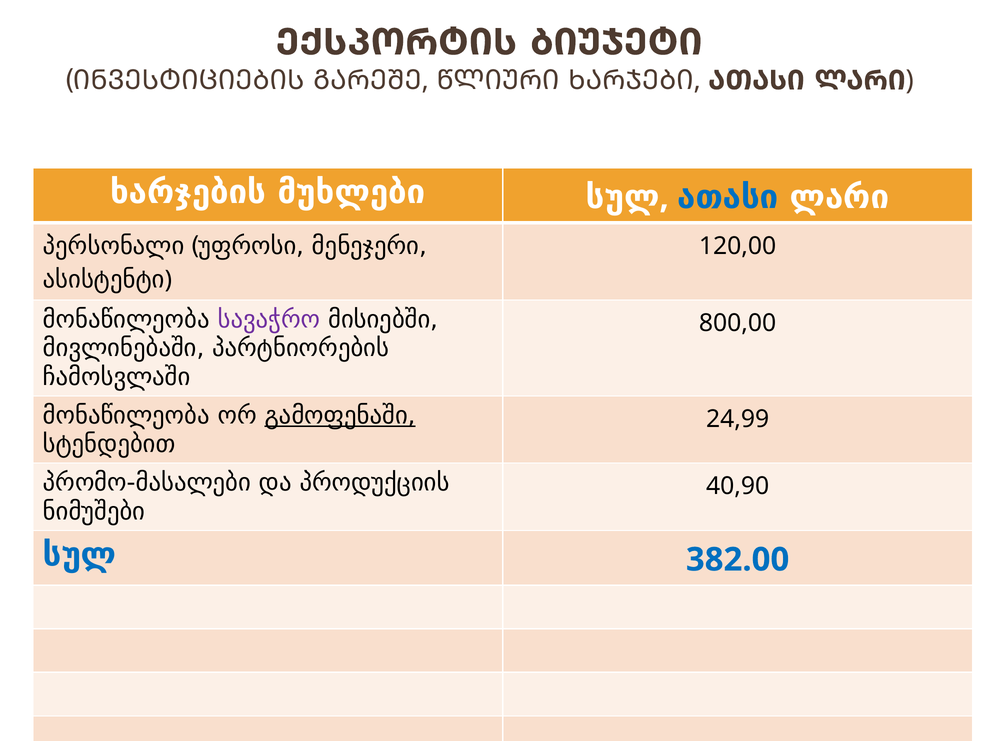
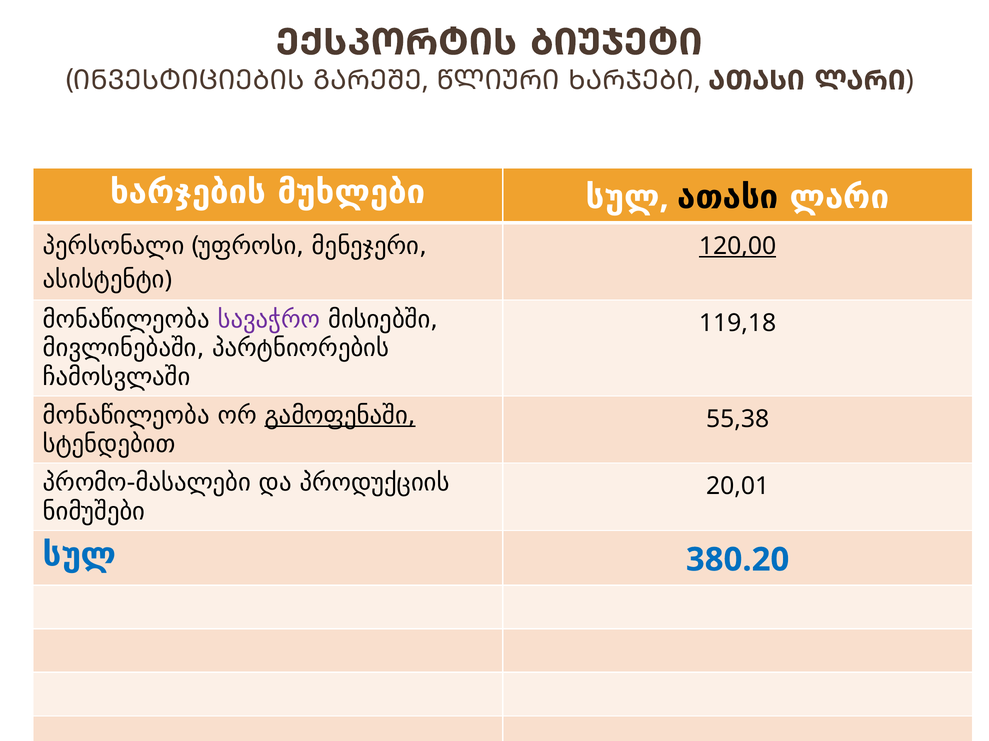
ათასი at (728, 197) colour: blue -> black
120,00 underline: none -> present
800,00: 800,00 -> 119,18
24,99: 24,99 -> 55,38
40,90: 40,90 -> 20,01
382.00: 382.00 -> 380.20
